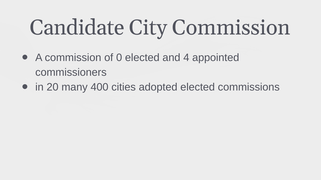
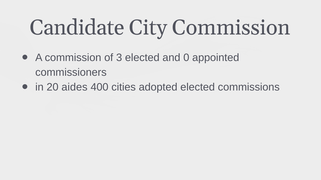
0: 0 -> 3
4: 4 -> 0
many: many -> aides
